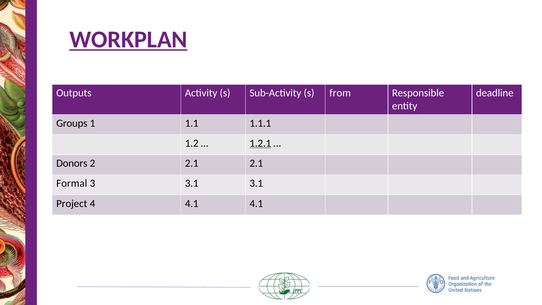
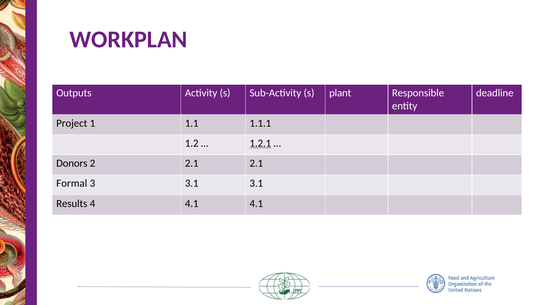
WORKPLAN underline: present -> none
from: from -> plant
Groups: Groups -> Project
Project: Project -> Results
